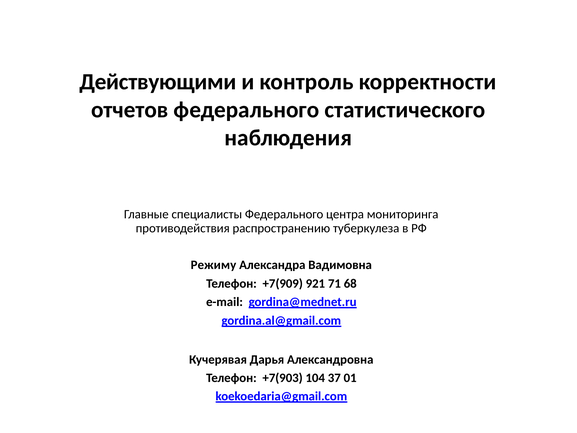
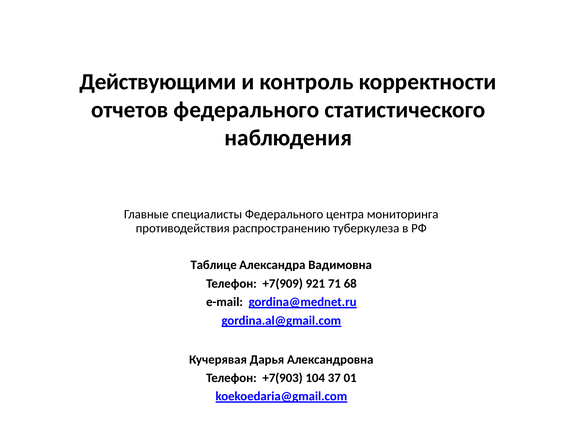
Режиму: Режиму -> Таблице
